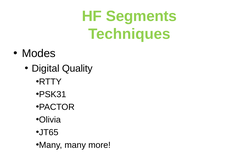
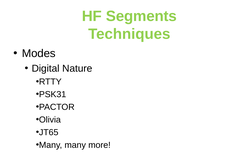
Quality: Quality -> Nature
